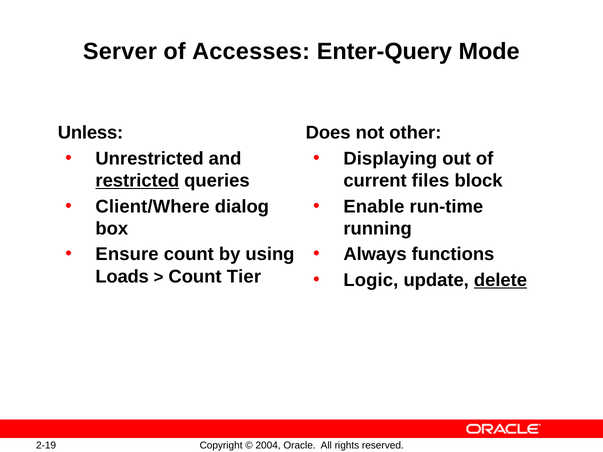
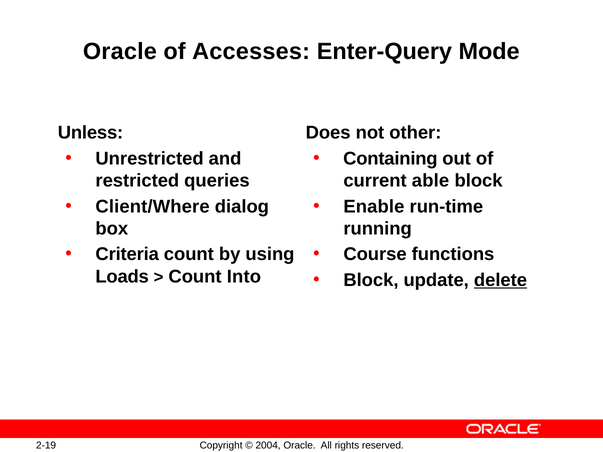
Server at (120, 52): Server -> Oracle
Displaying: Displaying -> Containing
restricted underline: present -> none
files: files -> able
Ensure: Ensure -> Criteria
Always: Always -> Course
Tier: Tier -> Into
Logic at (371, 280): Logic -> Block
